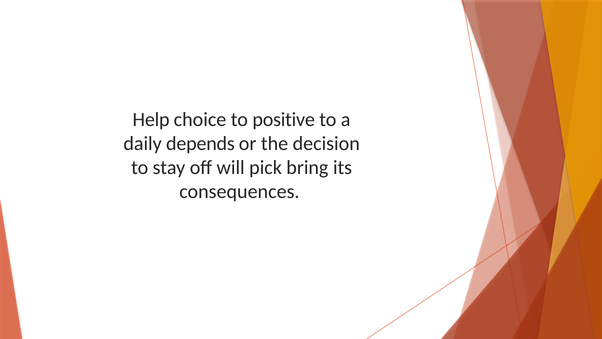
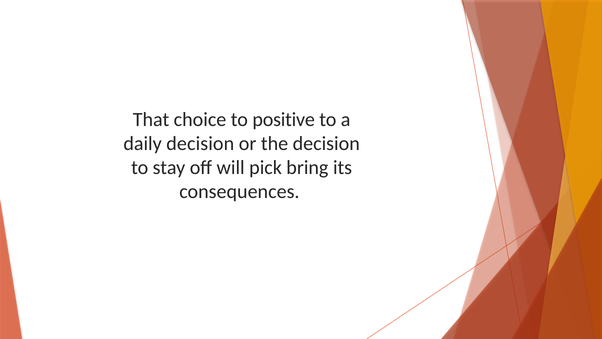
Help: Help -> That
daily depends: depends -> decision
